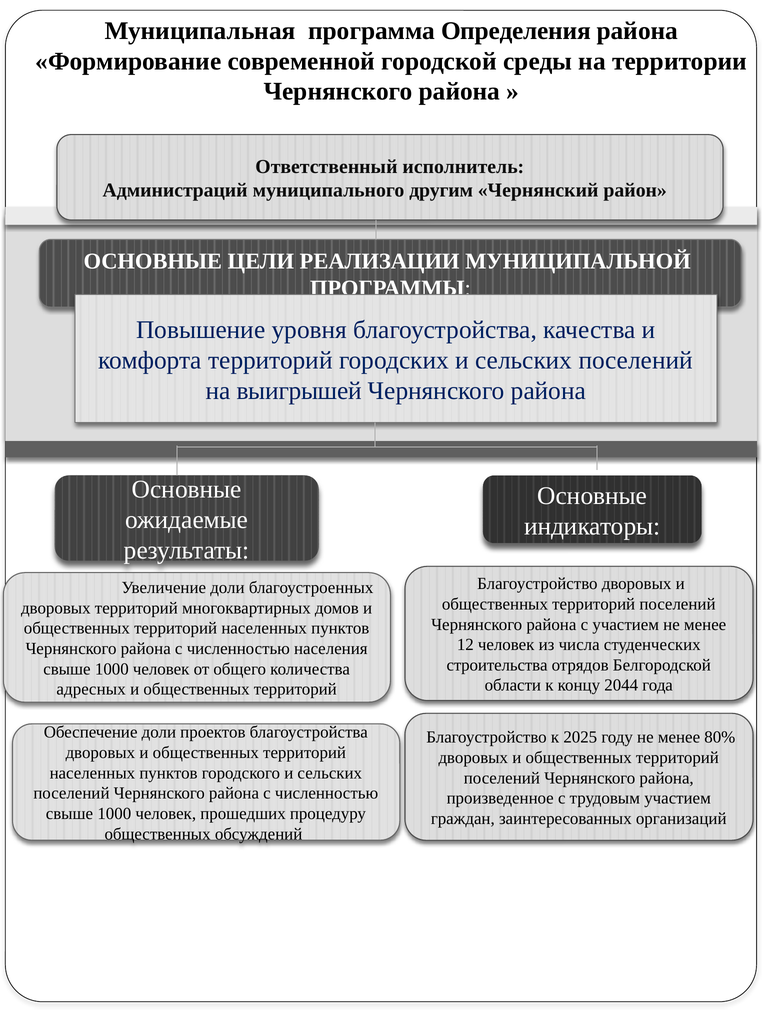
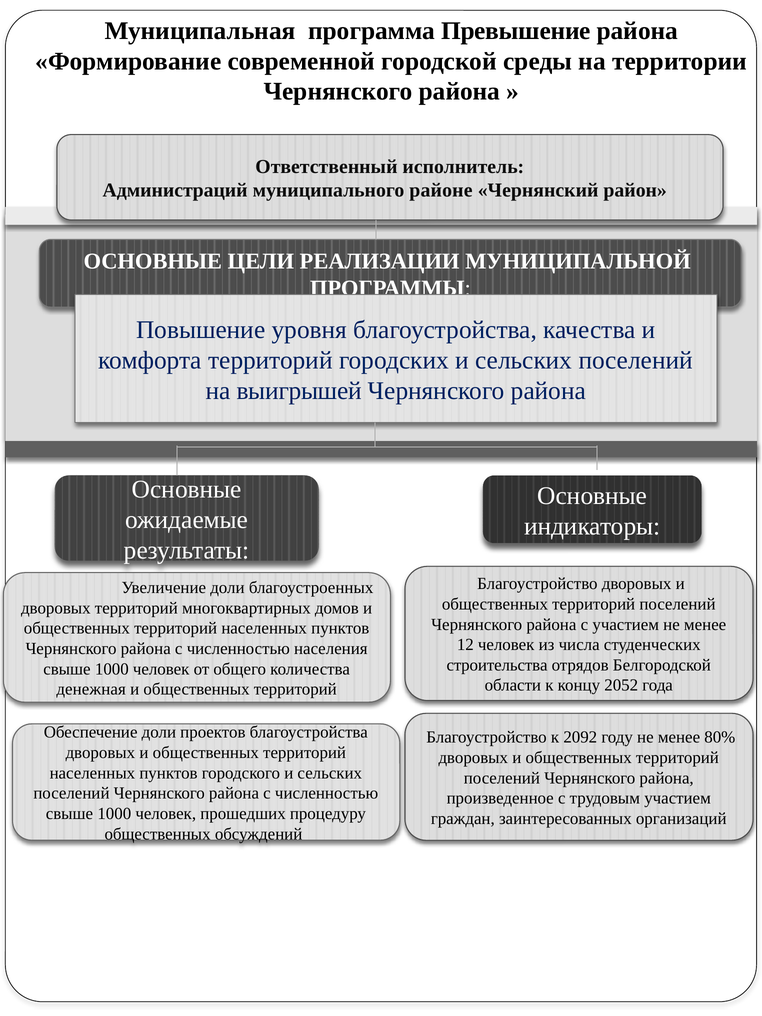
Определения: Определения -> Превышение
другим: другим -> районе
2044: 2044 -> 2052
адресных: адресных -> денежная
2025: 2025 -> 2092
